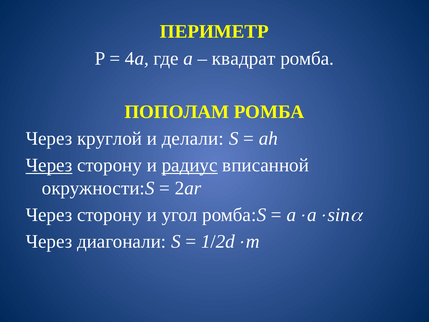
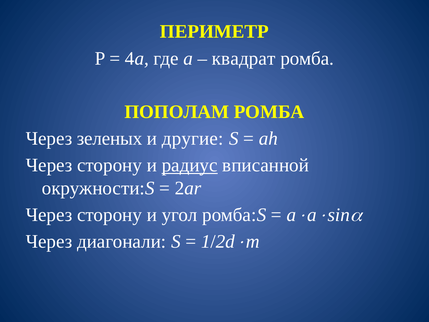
круглой: круглой -> зеленых
делали: делали -> другие
Через at (49, 165) underline: present -> none
